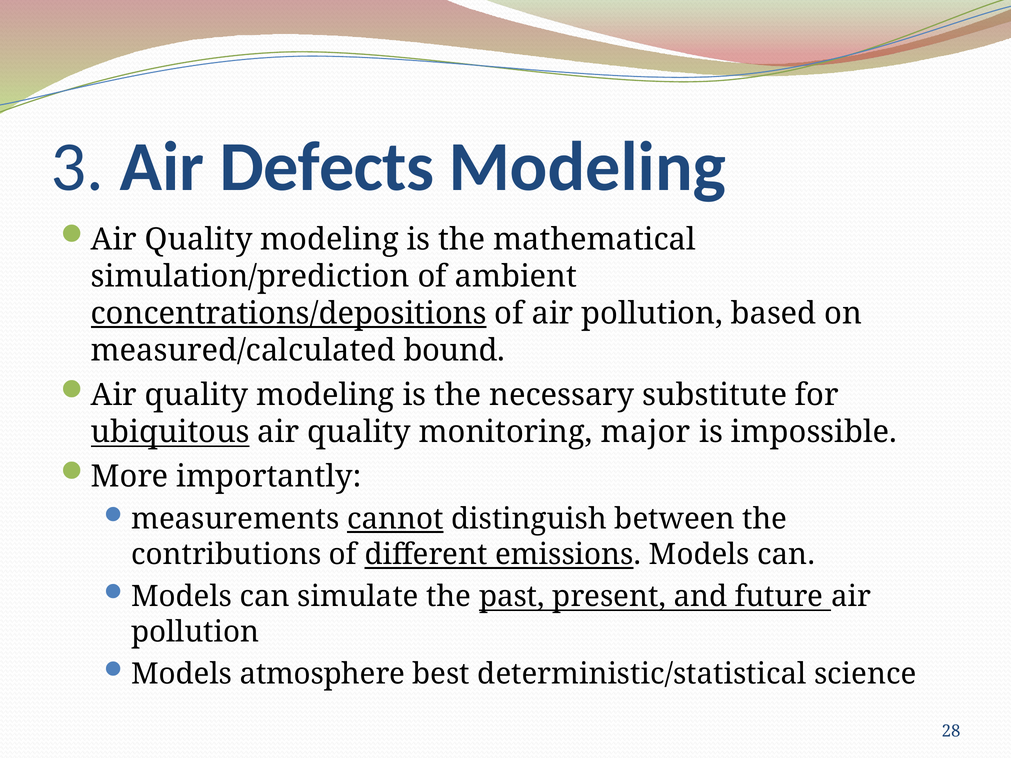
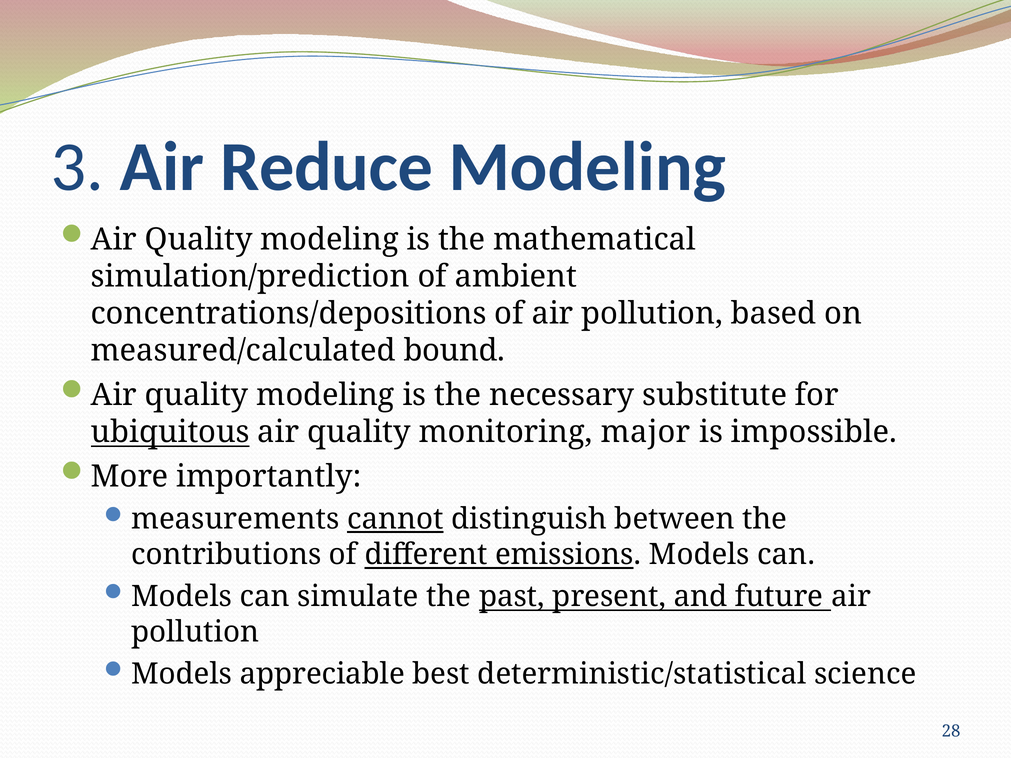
Defects: Defects -> Reduce
concentrations/depositions underline: present -> none
atmosphere: atmosphere -> appreciable
